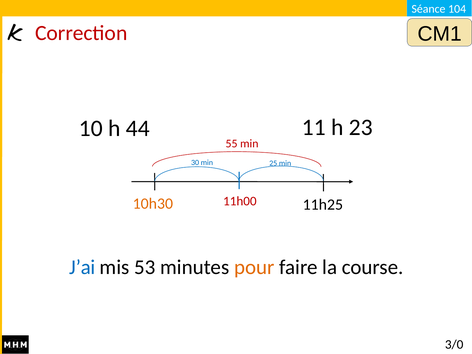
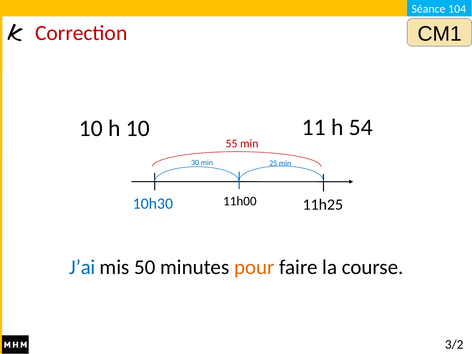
23: 23 -> 54
h 44: 44 -> 10
11h00 colour: red -> black
10h30 colour: orange -> blue
53: 53 -> 50
3/0: 3/0 -> 3/2
